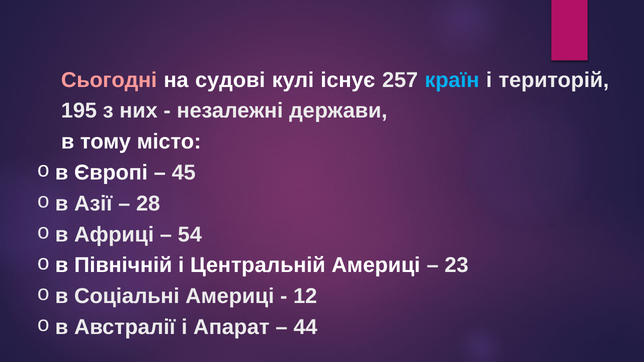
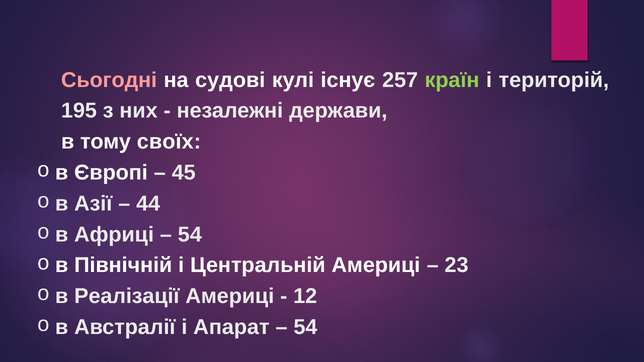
країн colour: light blue -> light green
місто: місто -> своїх
28: 28 -> 44
Соціальні: Соціальні -> Реалізації
44 at (305, 327): 44 -> 54
